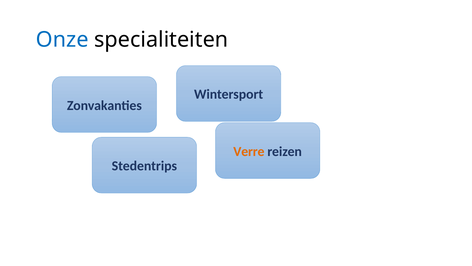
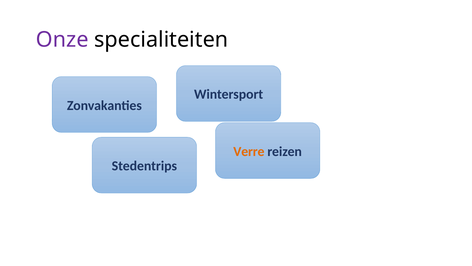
Onze colour: blue -> purple
